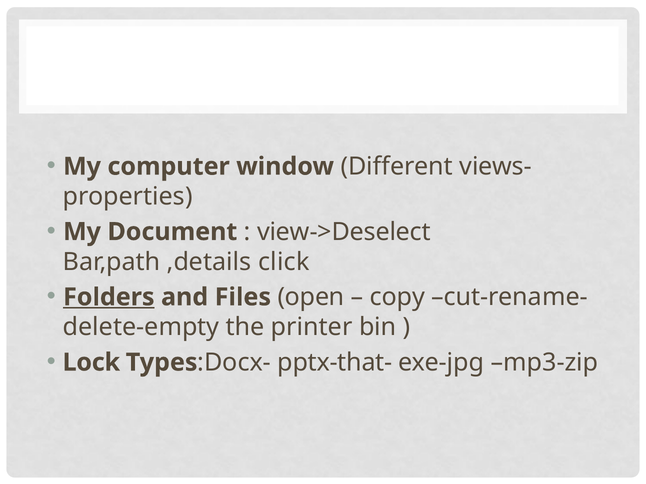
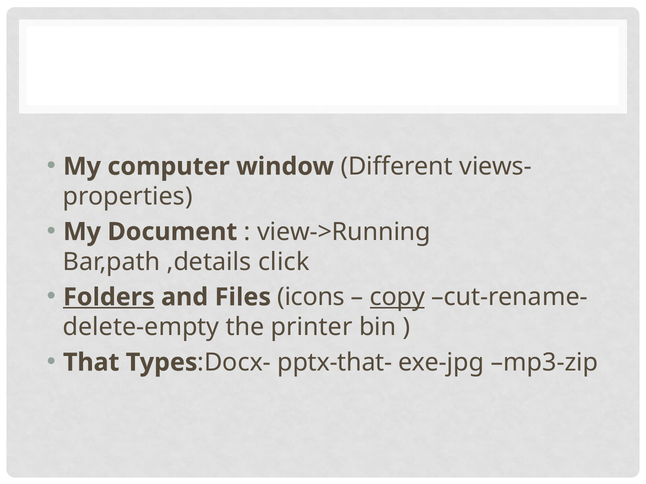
view->Deselect: view->Deselect -> view->Running
open: open -> icons
copy underline: none -> present
Lock: Lock -> That
